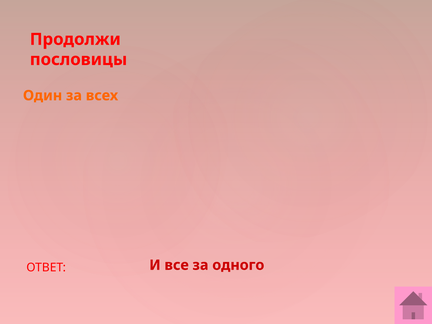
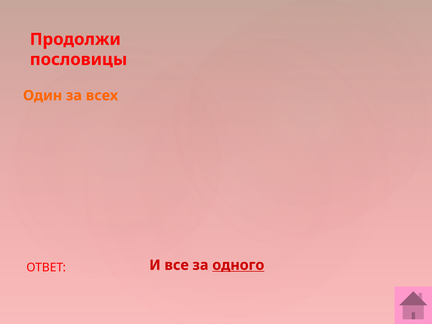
одного underline: none -> present
